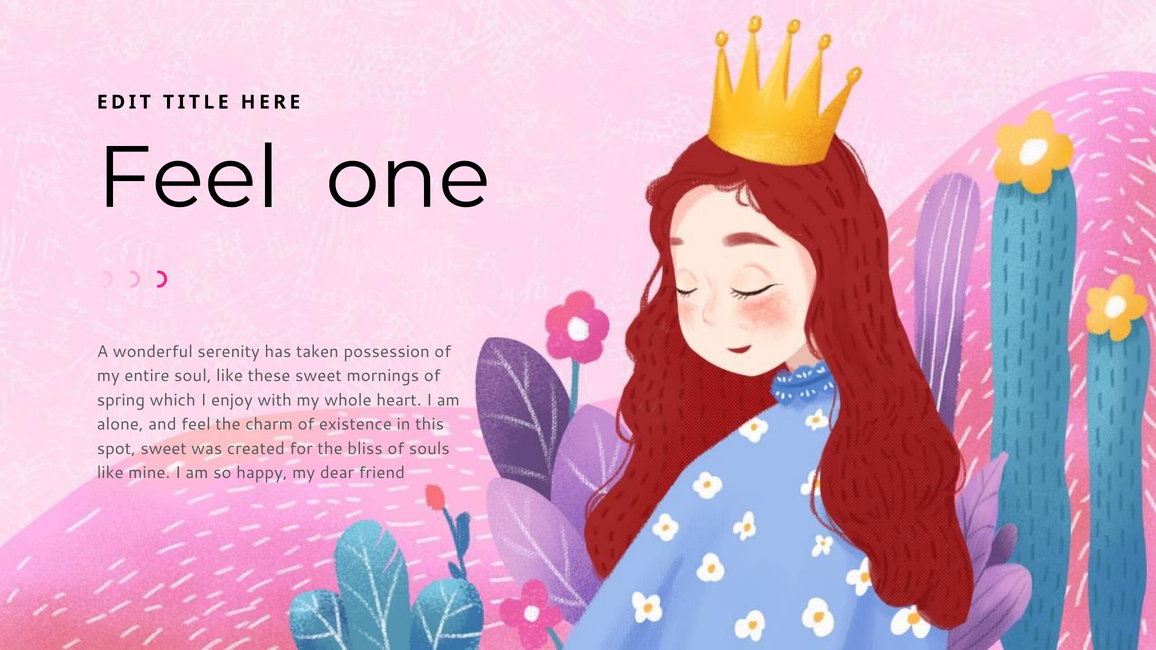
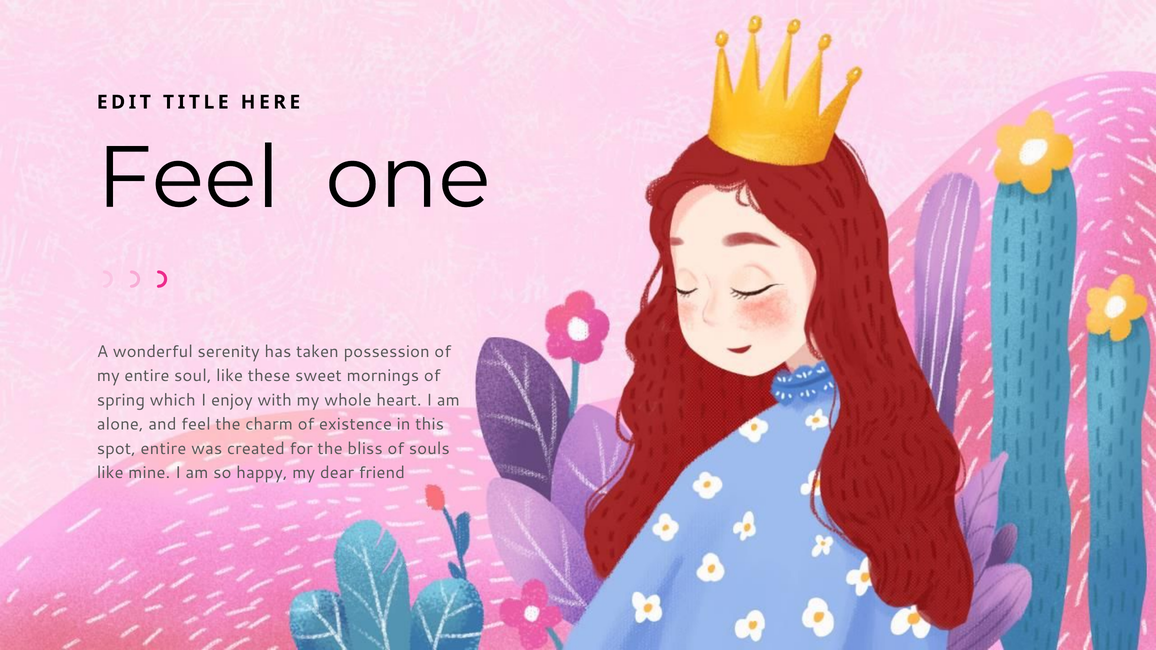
spot sweet: sweet -> entire
